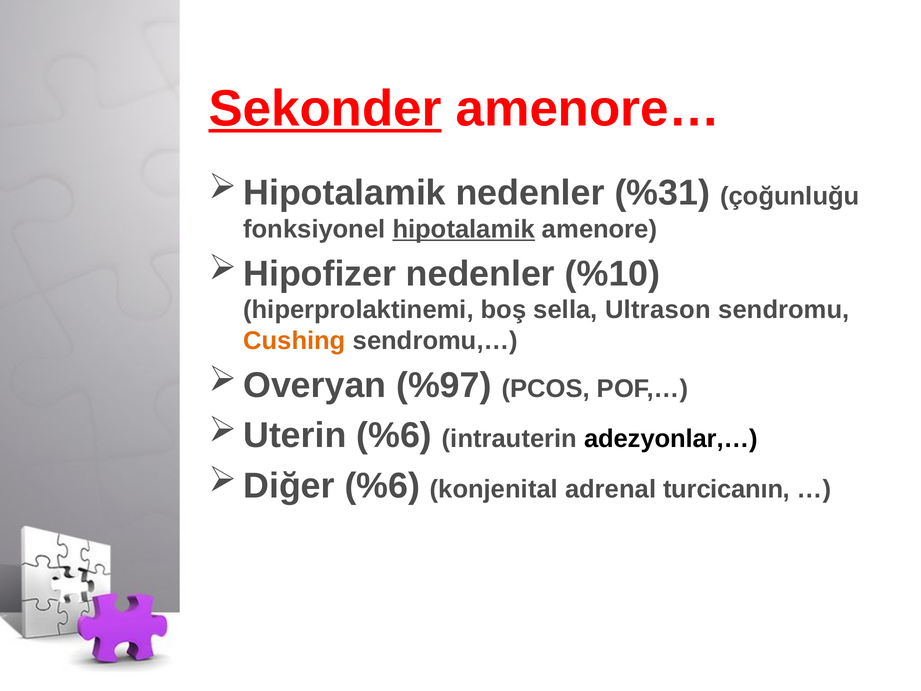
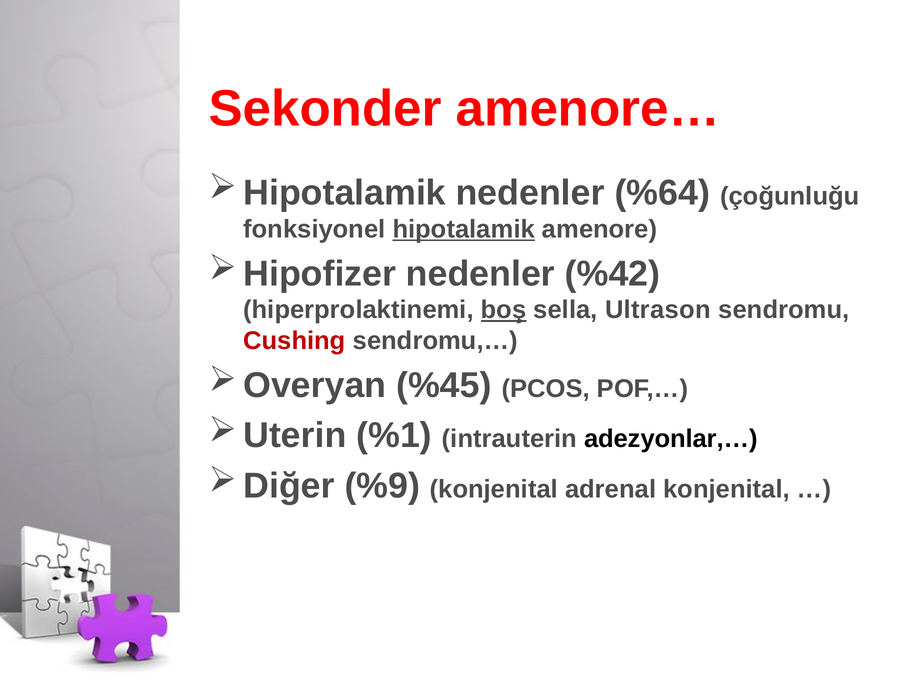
Sekonder underline: present -> none
%31: %31 -> %64
%10: %10 -> %42
boş underline: none -> present
Cushing colour: orange -> red
%97: %97 -> %45
%6 at (394, 436): %6 -> %1
%6 at (382, 486): %6 -> %9
adrenal turcicanın: turcicanın -> konjenital
